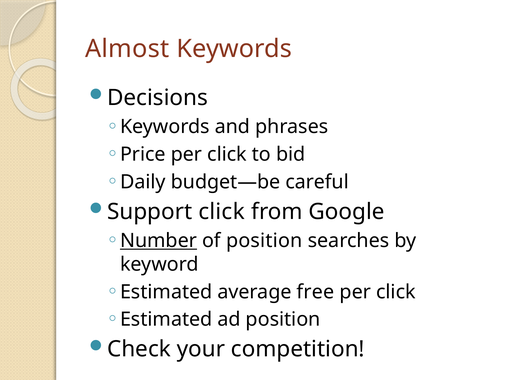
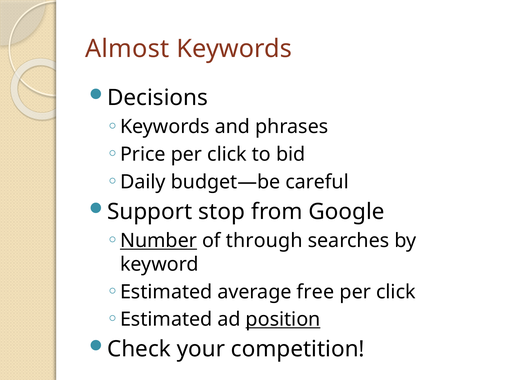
Support click: click -> stop
of position: position -> through
position at (283, 320) underline: none -> present
